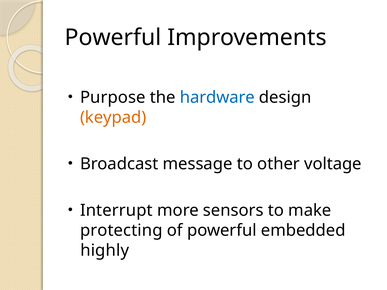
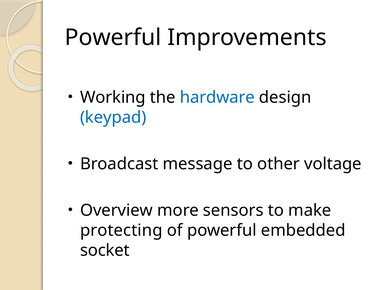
Purpose: Purpose -> Working
keypad colour: orange -> blue
Interrupt: Interrupt -> Overview
highly: highly -> socket
